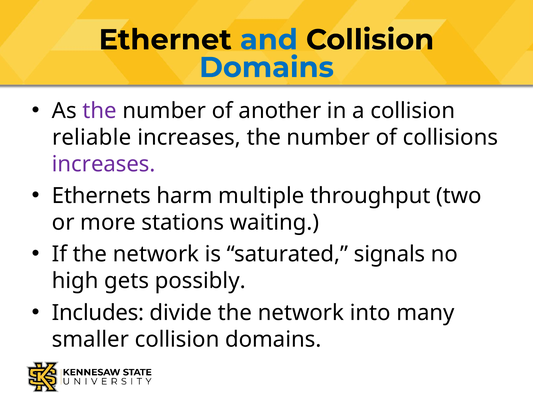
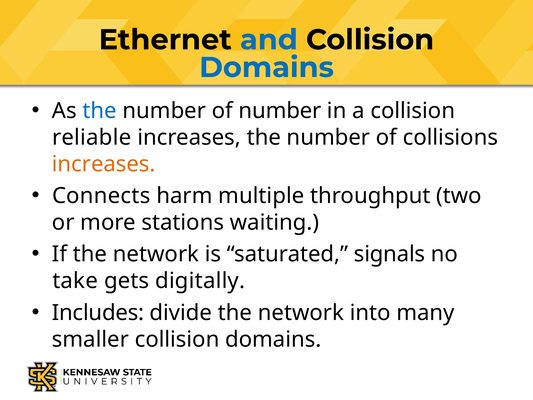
the at (100, 111) colour: purple -> blue
of another: another -> number
increases at (104, 164) colour: purple -> orange
Ethernets: Ethernets -> Connects
high: high -> take
possibly: possibly -> digitally
